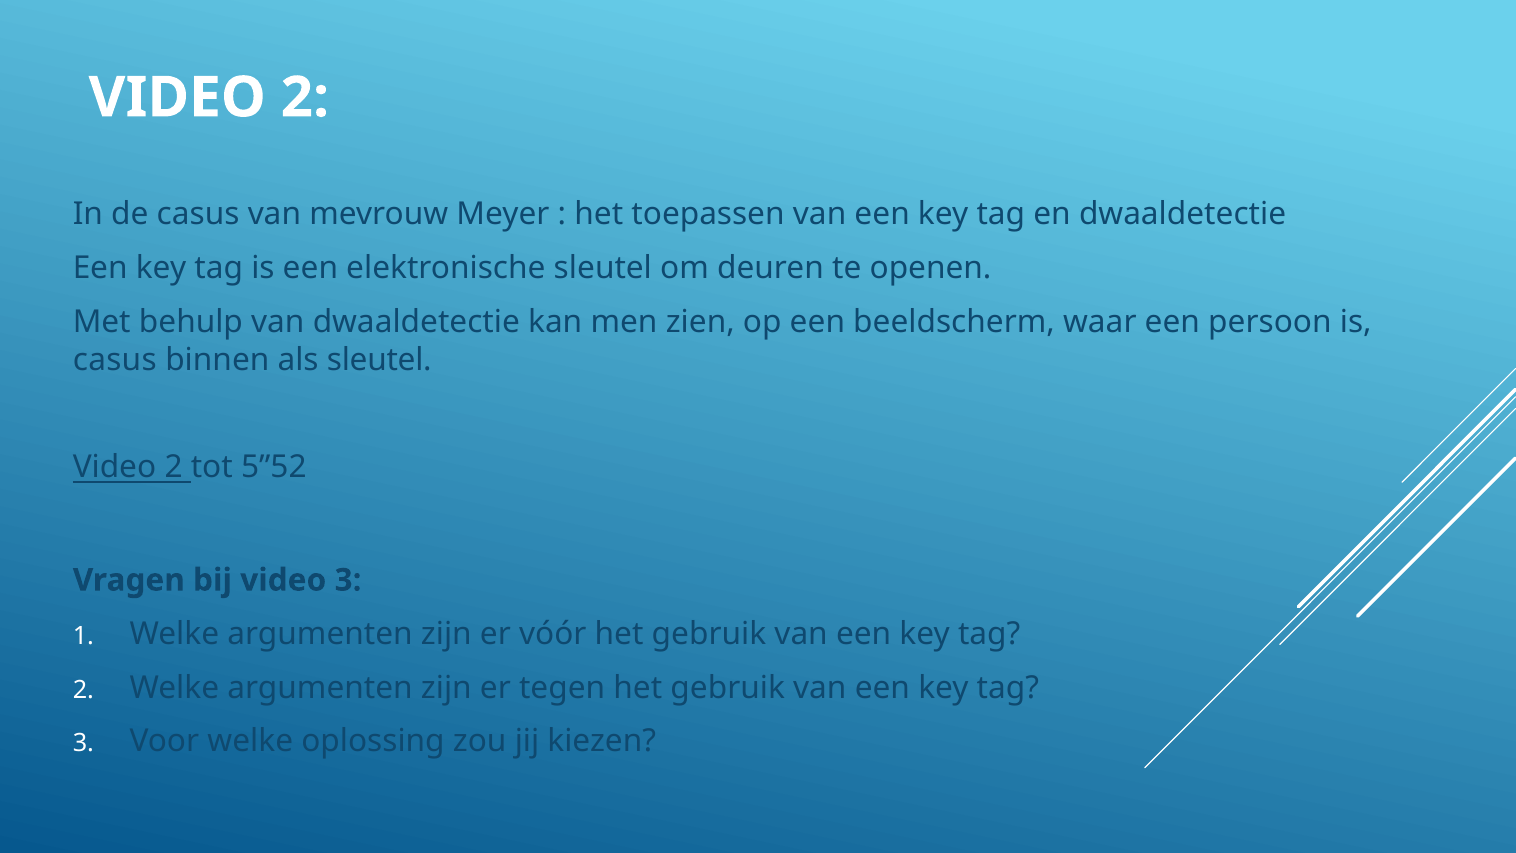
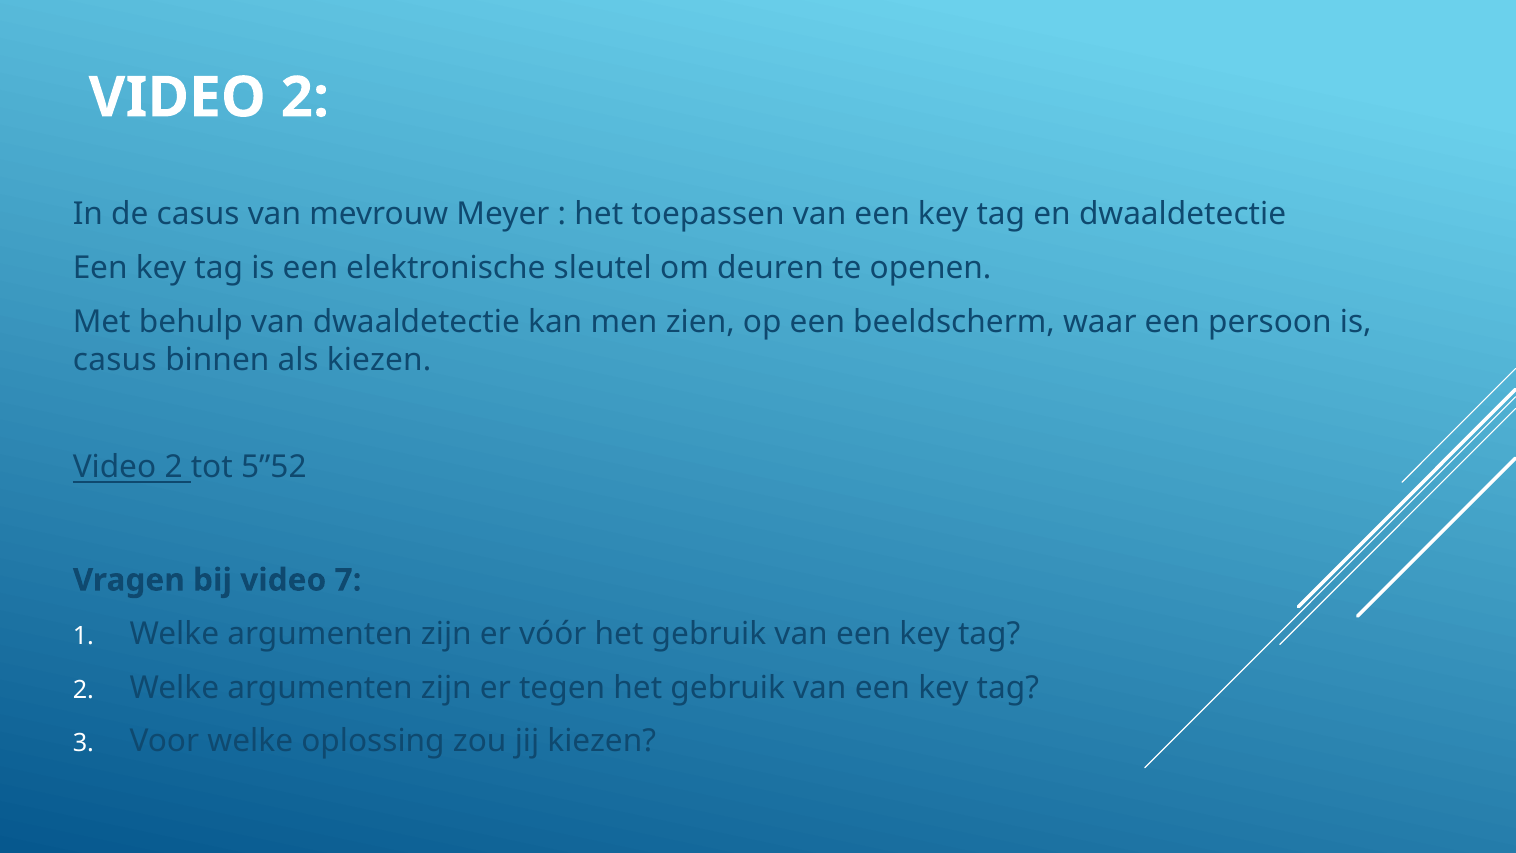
als sleutel: sleutel -> kiezen
video 3: 3 -> 7
